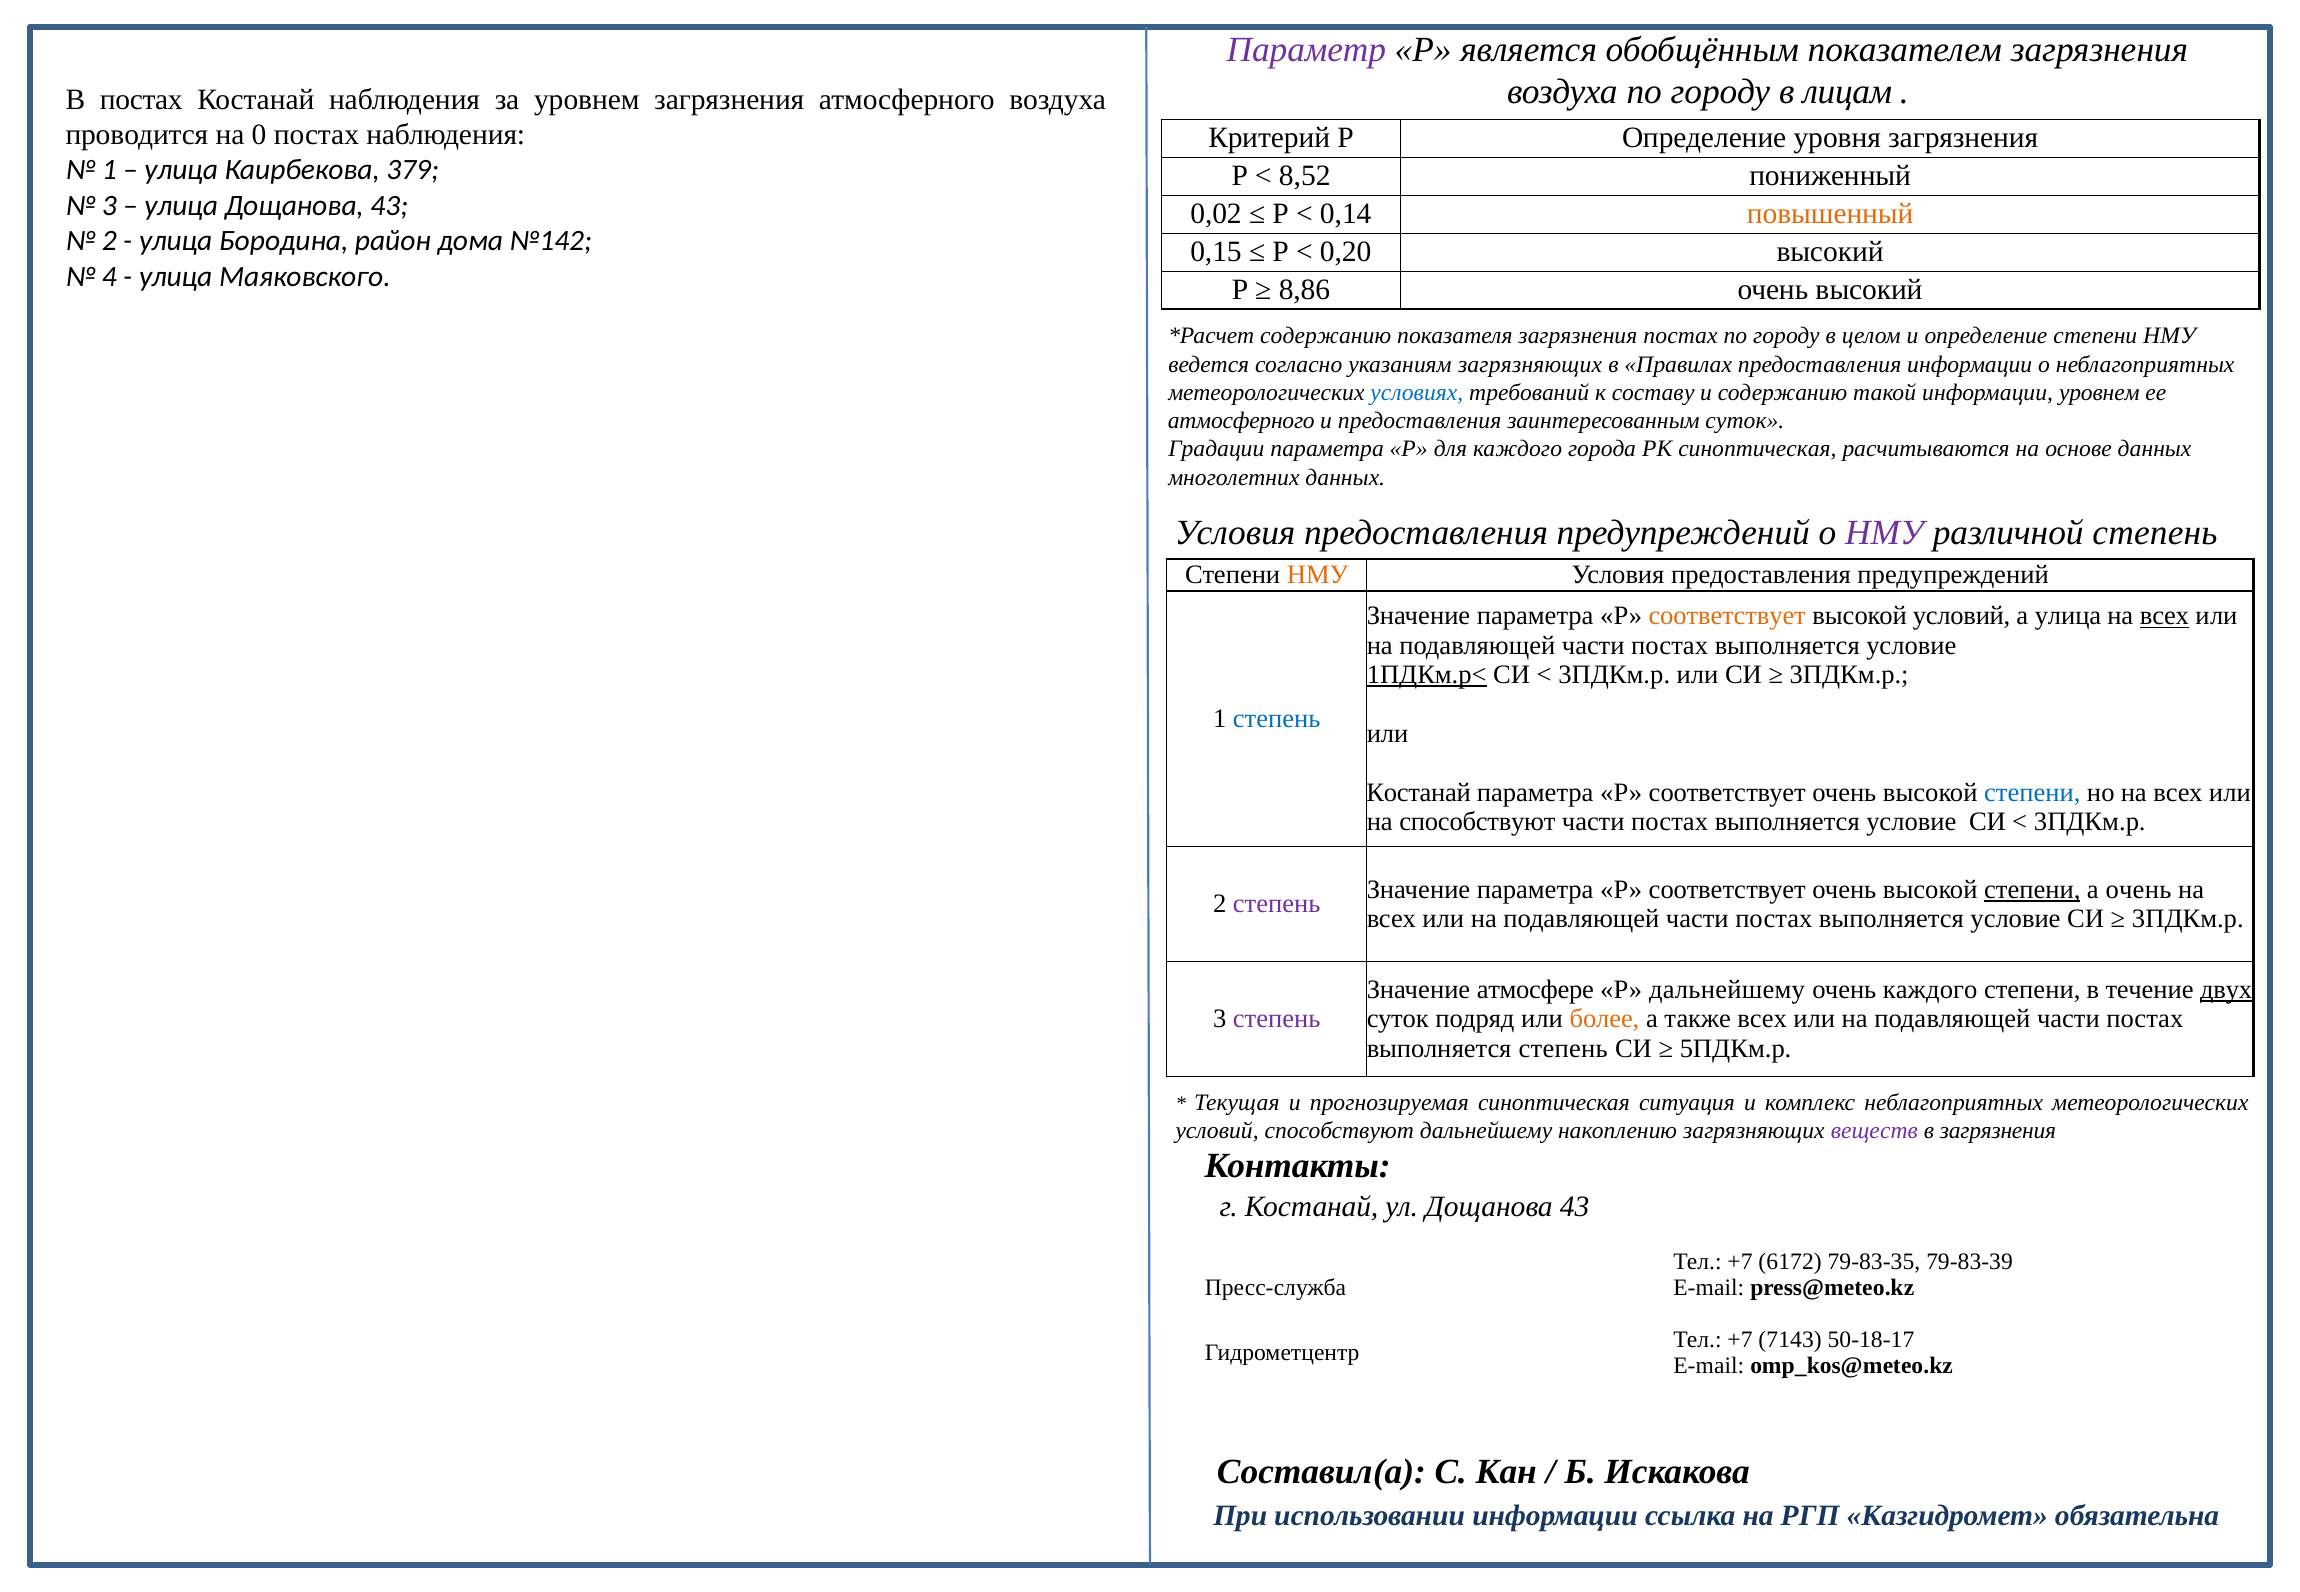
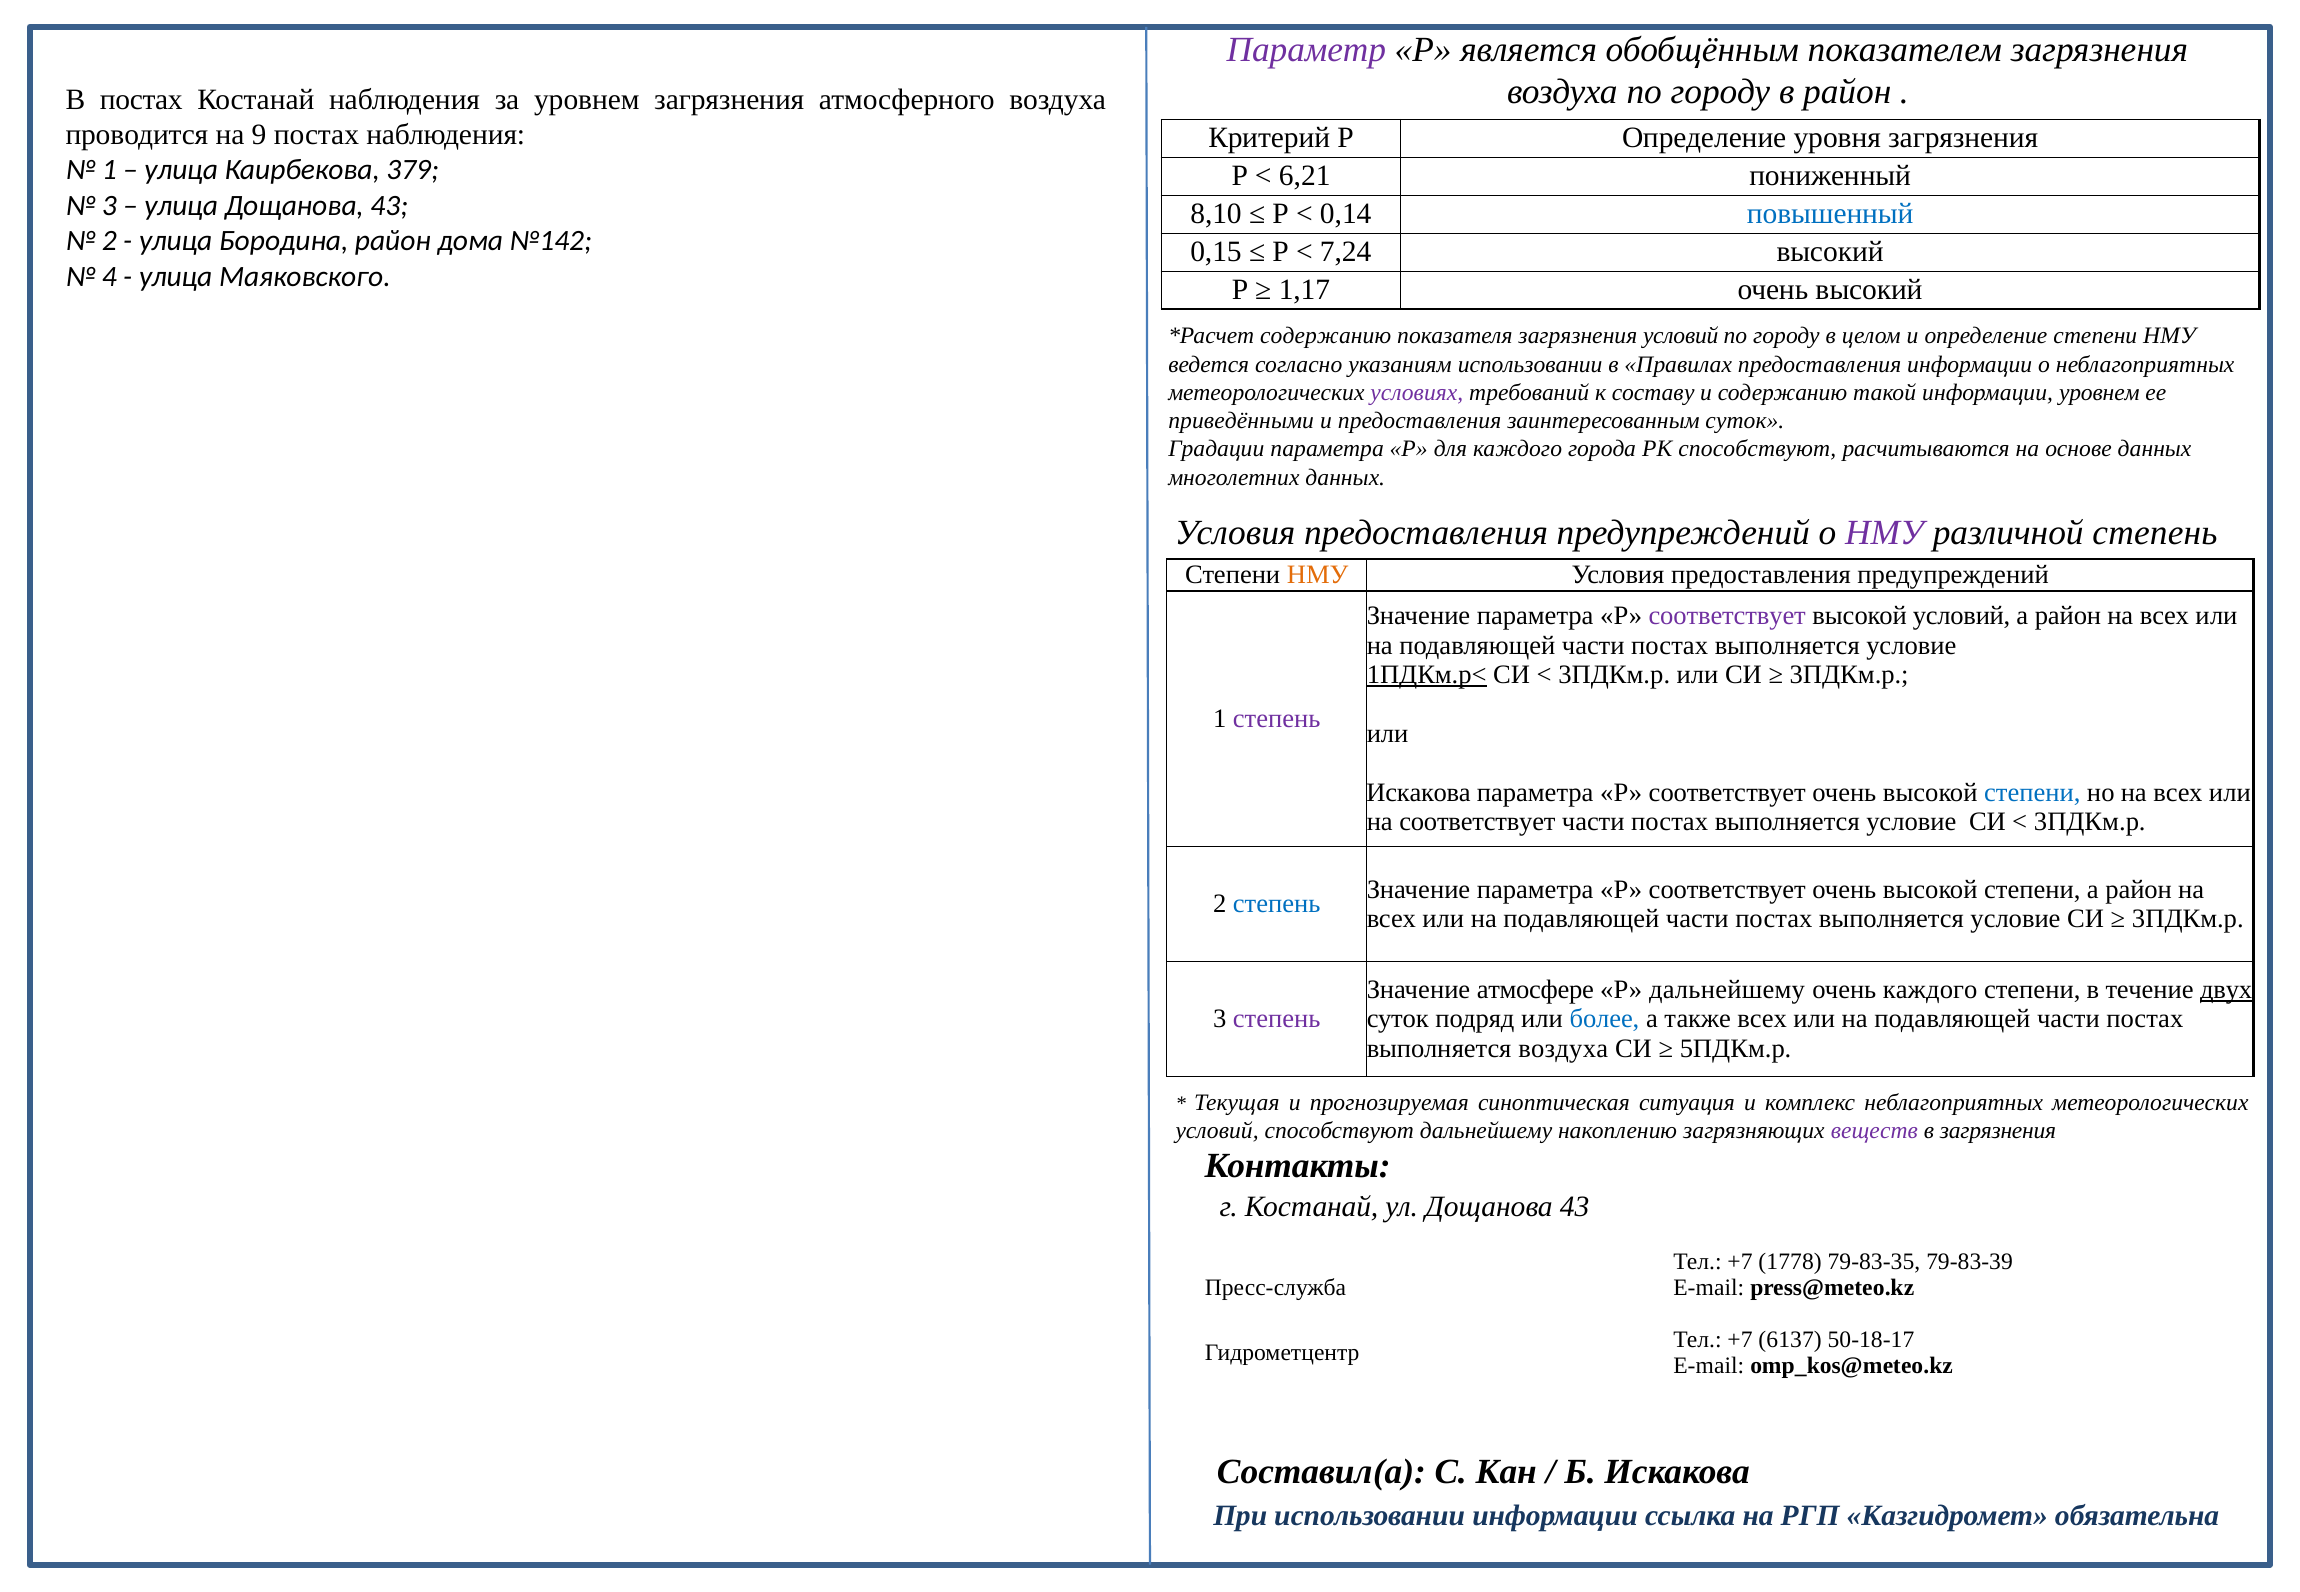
в лицам: лицам -> район
0: 0 -> 9
8,52: 8,52 -> 6,21
0,02: 0,02 -> 8,10
повышенный colour: orange -> blue
0,20: 0,20 -> 7,24
8,86: 8,86 -> 1,17
загрязнения постах: постах -> условий
указаниям загрязняющих: загрязняющих -> использовании
условиях colour: blue -> purple
атмосферного at (1241, 421): атмосферного -> приведёнными
РК синоптическая: синоптическая -> способствуют
соответствует at (1727, 616) colour: orange -> purple
улица at (2068, 616): улица -> район
всех at (2164, 616) underline: present -> none
степень at (1277, 719) colour: blue -> purple
Костанай at (1419, 793): Костанай -> Искакова
на способствуют: способствуют -> соответствует
степени at (2032, 890) underline: present -> none
очень at (2138, 890): очень -> район
степень at (1277, 904) colour: purple -> blue
более colour: orange -> blue
выполняется степень: степень -> воздуха
6172: 6172 -> 1778
7143: 7143 -> 6137
